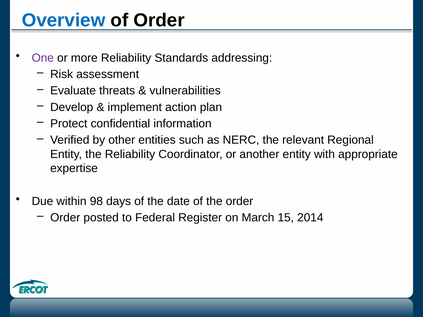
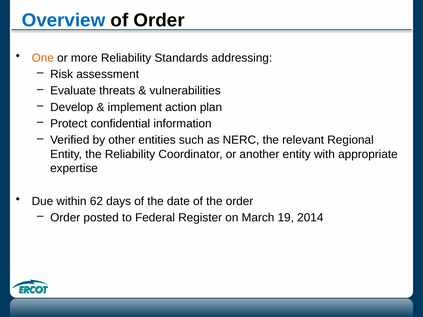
One colour: purple -> orange
98: 98 -> 62
15: 15 -> 19
